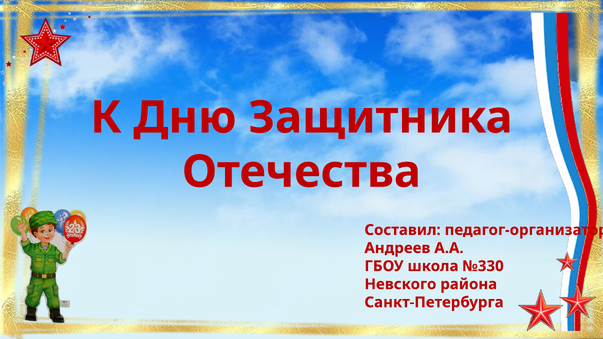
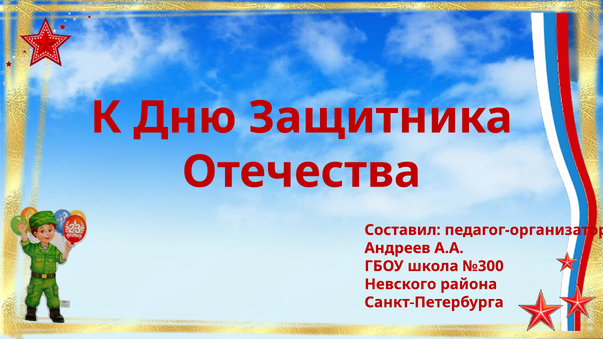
№330: №330 -> №300
